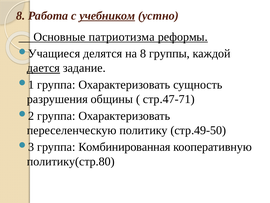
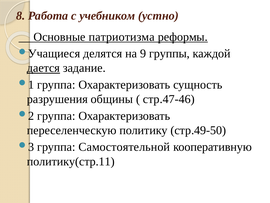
учебником underline: present -> none
на 8: 8 -> 9
стр.47-71: стр.47-71 -> стр.47-46
Комбинированная: Комбинированная -> Самостоятельной
политику(стр.80: политику(стр.80 -> политику(стр.11
